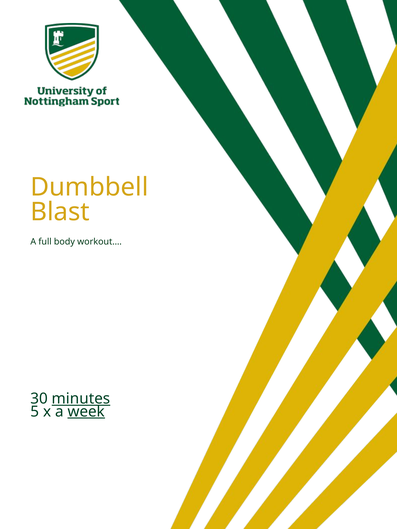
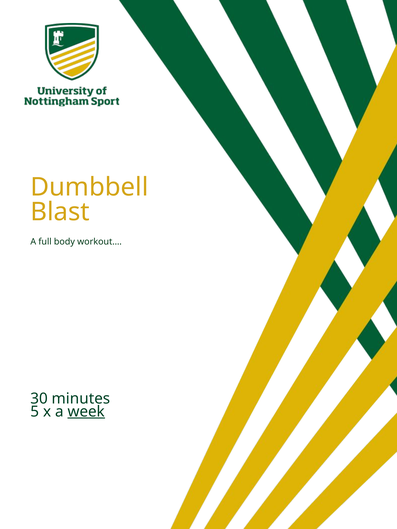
minutes underline: present -> none
